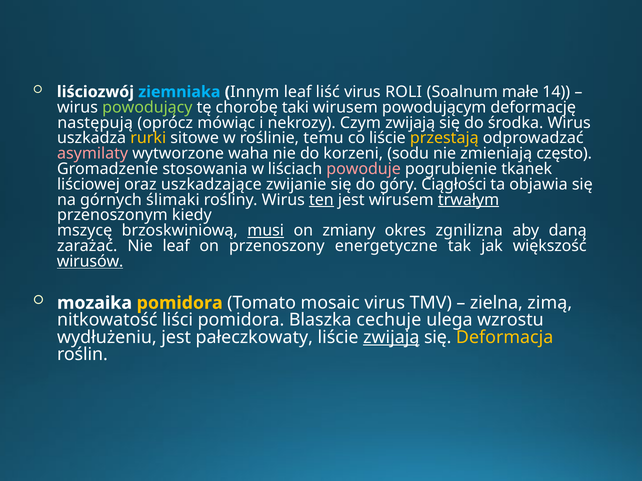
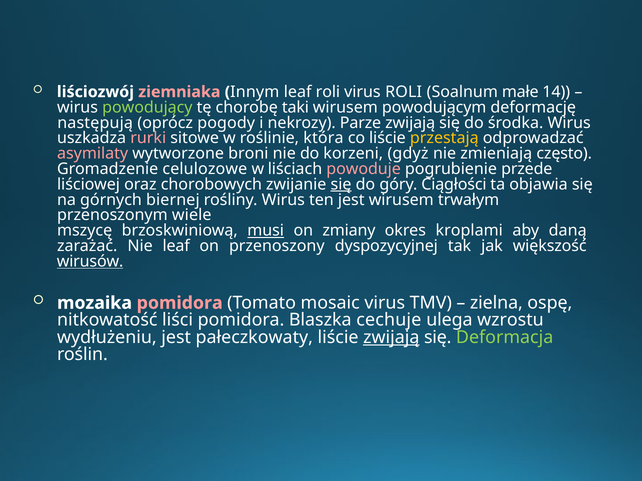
ziemniaka colour: light blue -> pink
leaf liść: liść -> roli
mówiąc: mówiąc -> pogody
Czym: Czym -> Parze
rurki colour: yellow -> pink
temu: temu -> która
waha: waha -> broni
sodu: sodu -> gdyż
stosowania: stosowania -> celulozowe
tkanek: tkanek -> przede
uszkadzające: uszkadzające -> chorobowych
się at (341, 185) underline: none -> present
ślimaki: ślimaki -> biernej
ten underline: present -> none
trwałym underline: present -> none
kiedy: kiedy -> wiele
zgnilizna: zgnilizna -> kroplami
energetyczne: energetyczne -> dyspozycyjnej
pomidora at (180, 303) colour: yellow -> pink
zimą: zimą -> ospę
Deformacja colour: yellow -> light green
